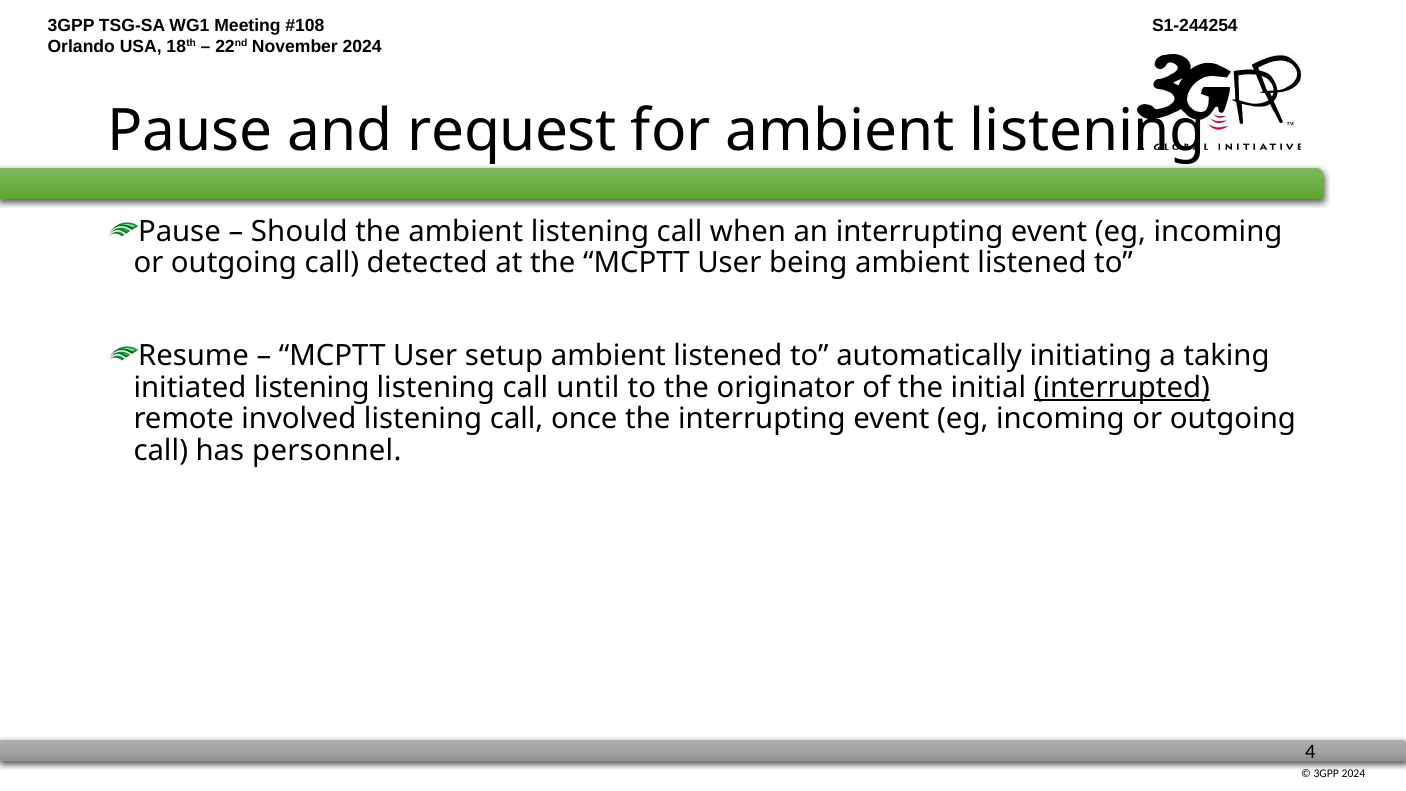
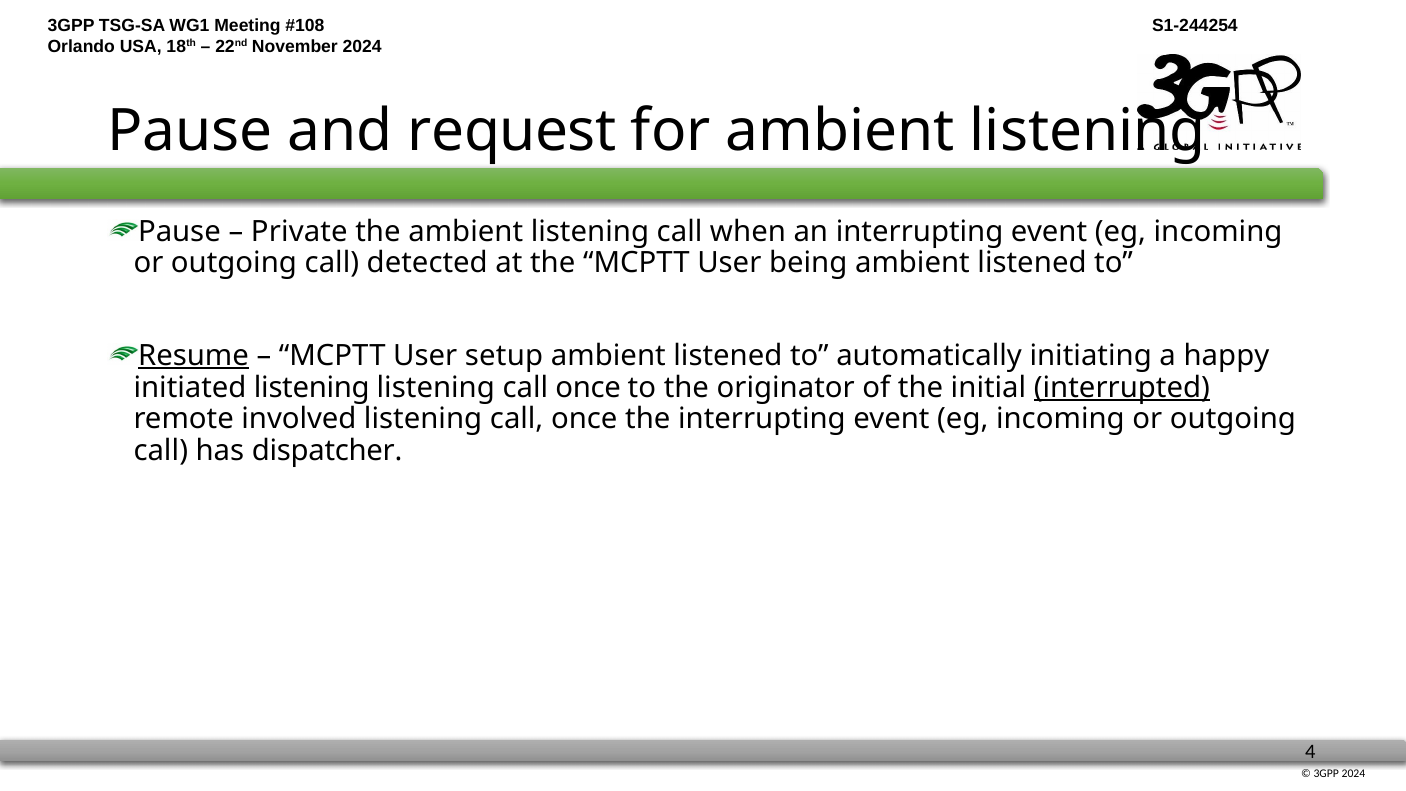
Should: Should -> Private
Resume underline: none -> present
taking: taking -> happy
until at (588, 387): until -> once
personnel: personnel -> dispatcher
